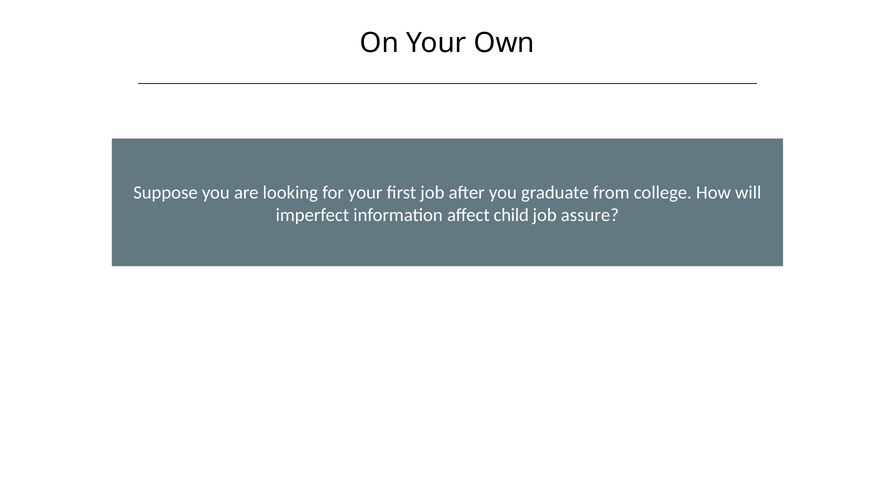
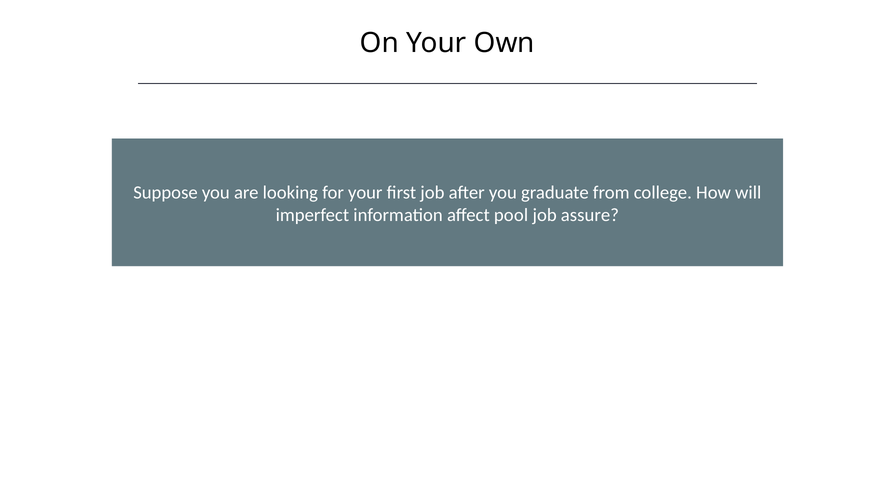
child: child -> pool
